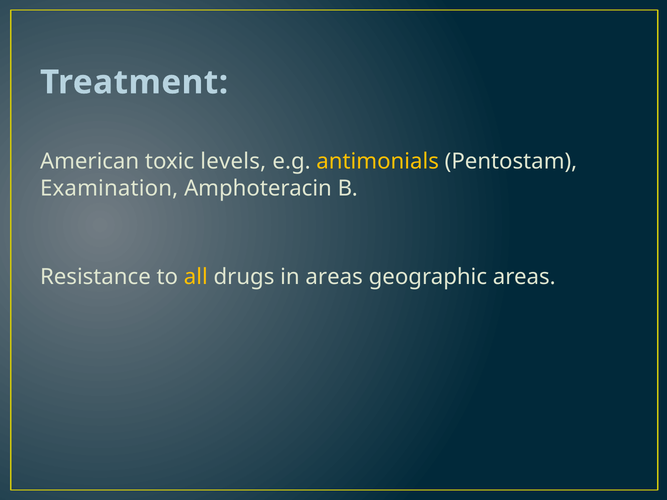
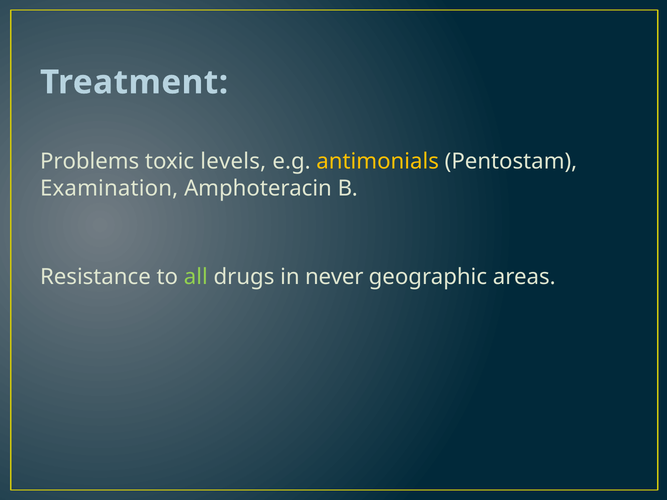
American: American -> Problems
all colour: yellow -> light green
in areas: areas -> never
